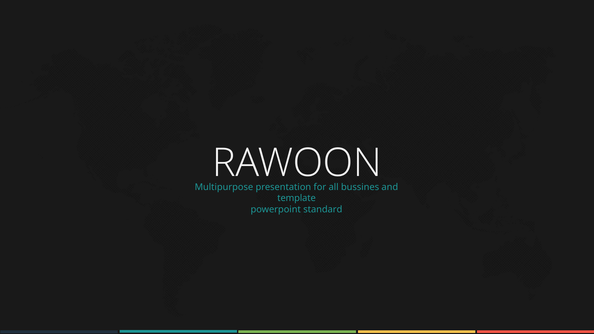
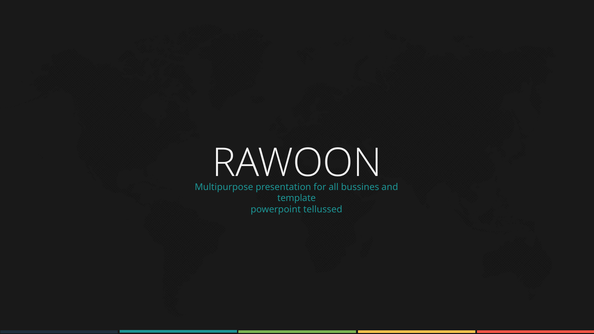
standard: standard -> tellussed
